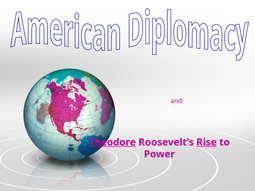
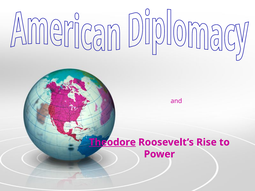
Rise underline: present -> none
